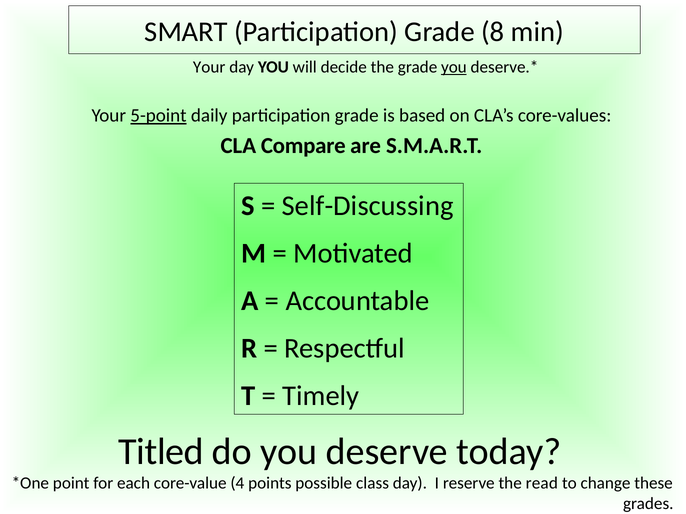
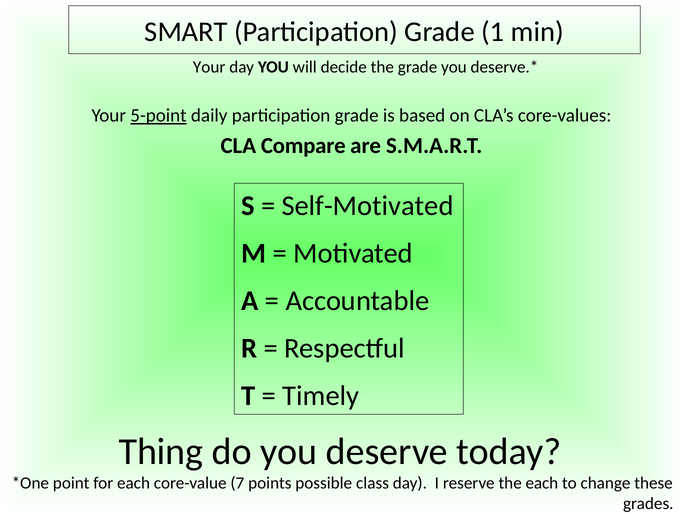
8: 8 -> 1
you at (454, 67) underline: present -> none
Self-Discussing: Self-Discussing -> Self-Motivated
Titled: Titled -> Thing
4: 4 -> 7
the read: read -> each
